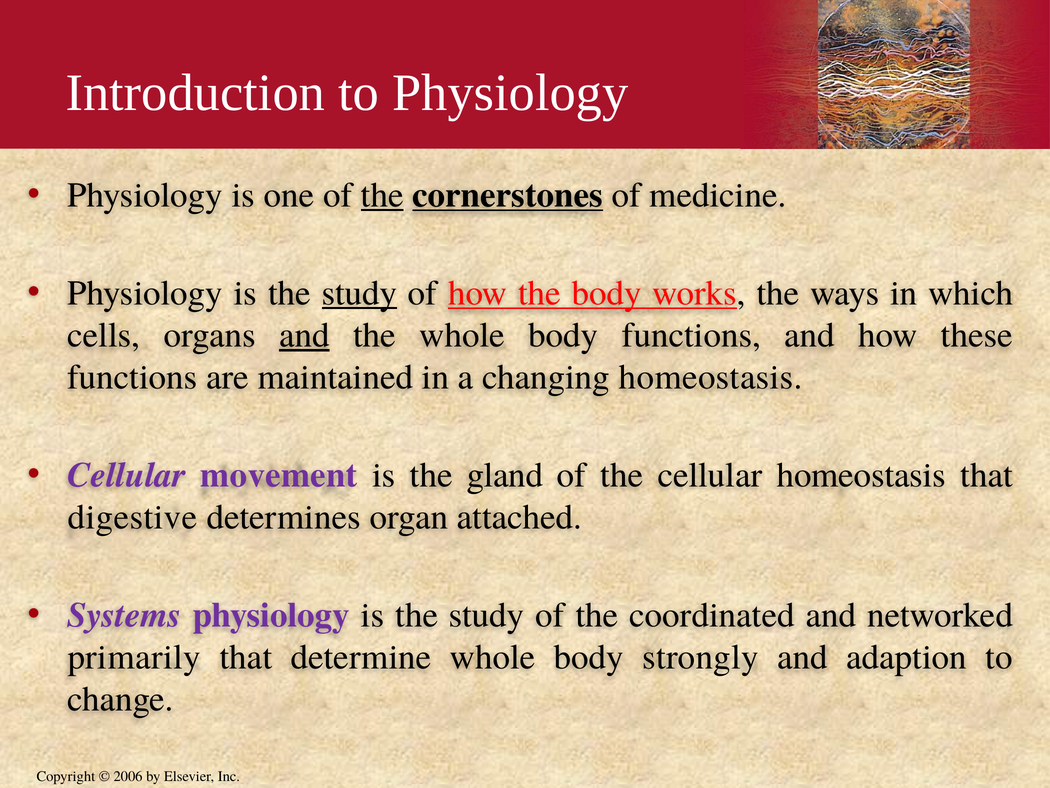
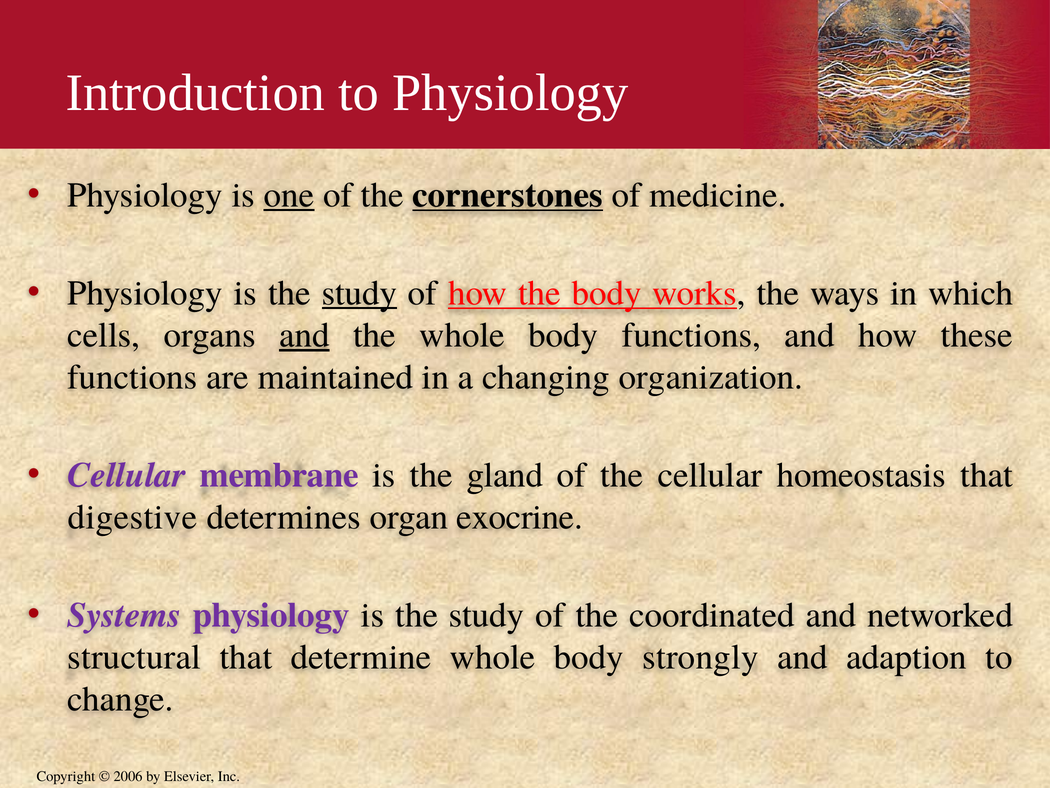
one underline: none -> present
the at (382, 195) underline: present -> none
changing homeostasis: homeostasis -> organization
movement: movement -> membrane
attached: attached -> exocrine
primarily: primarily -> structural
